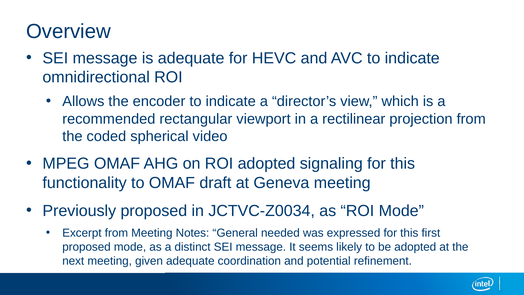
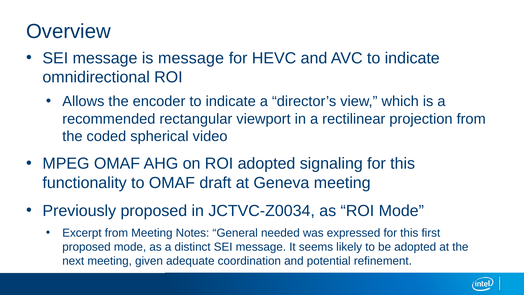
is adequate: adequate -> message
